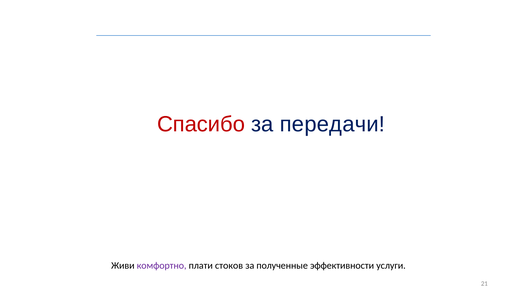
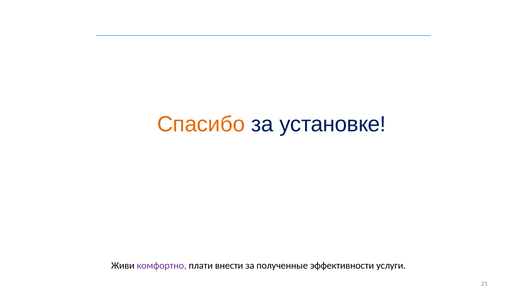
Спасибо colour: red -> orange
передачи: передачи -> установке
стоков: стоков -> внести
